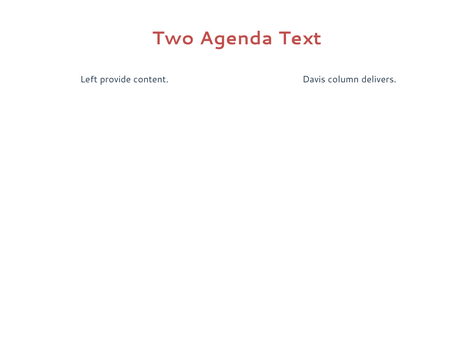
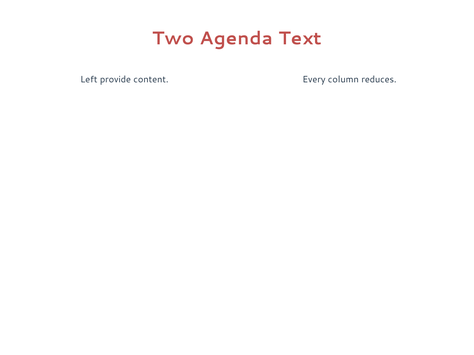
Davis: Davis -> Every
delivers: delivers -> reduces
